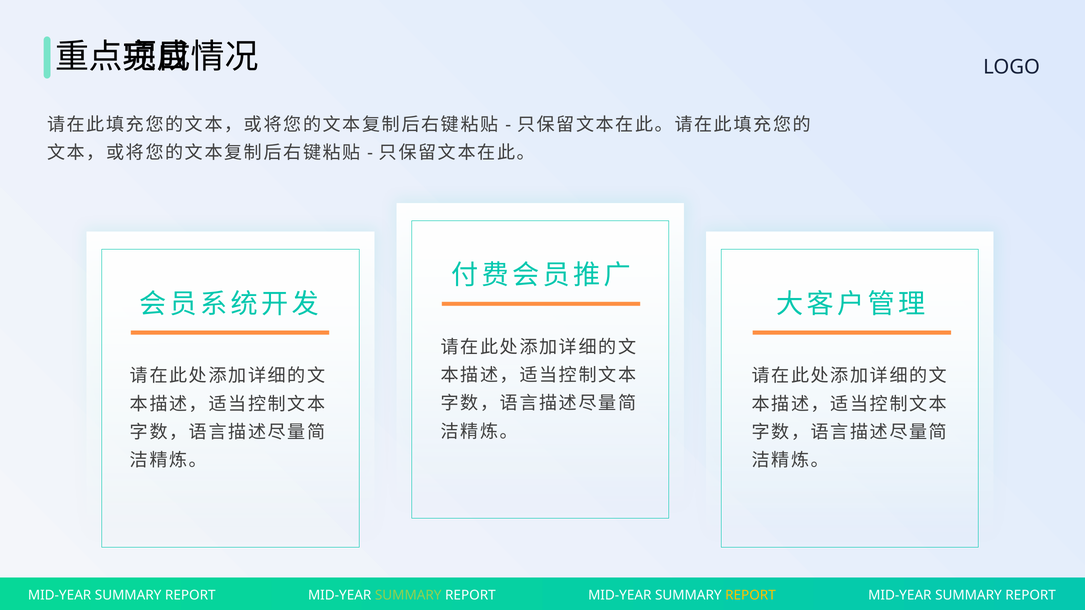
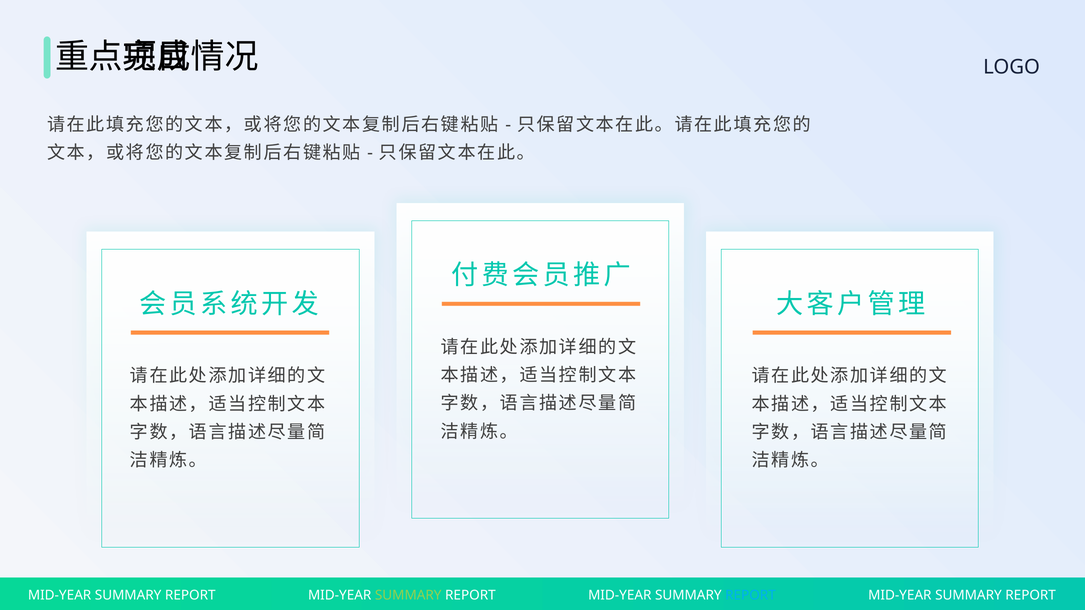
REPORT at (750, 596) colour: yellow -> light blue
